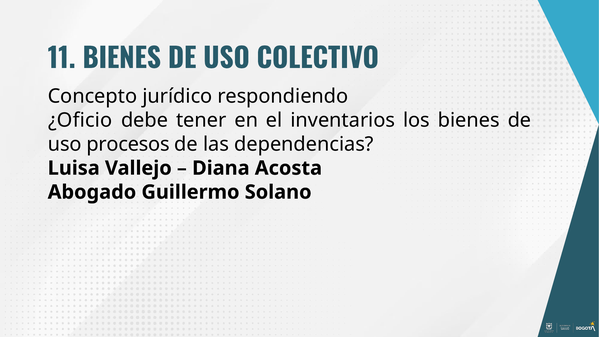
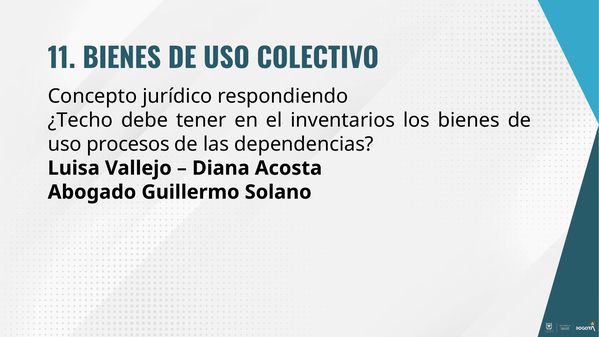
¿Oficio: ¿Oficio -> ¿Techo
